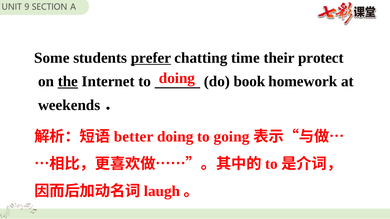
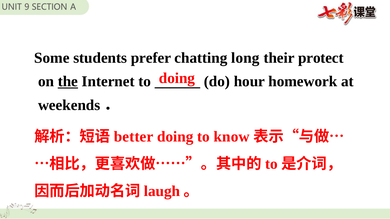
prefer underline: present -> none
time: time -> long
book: book -> hour
going: going -> know
